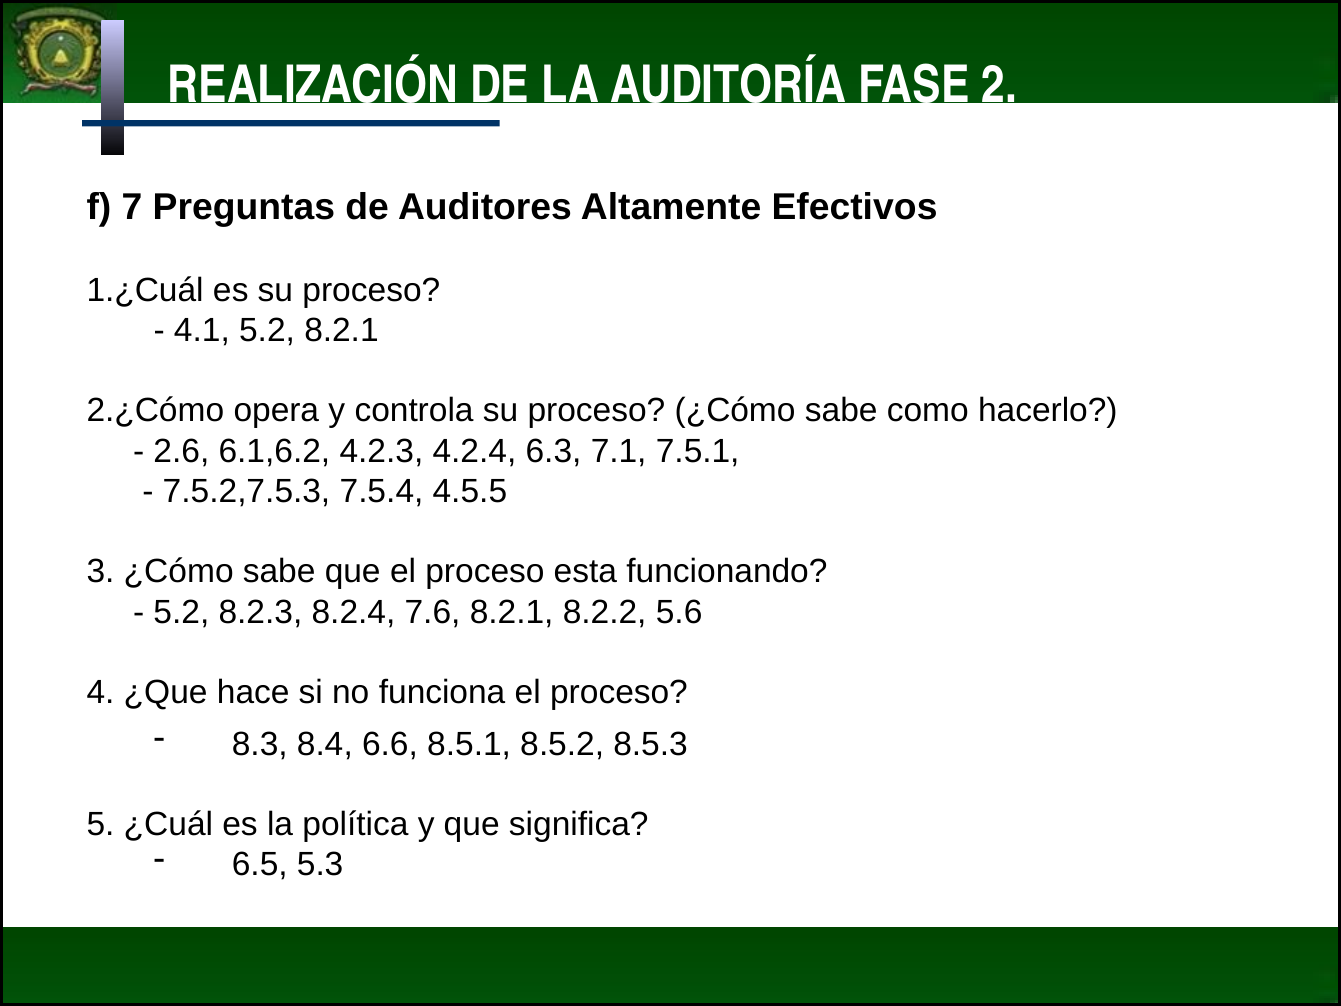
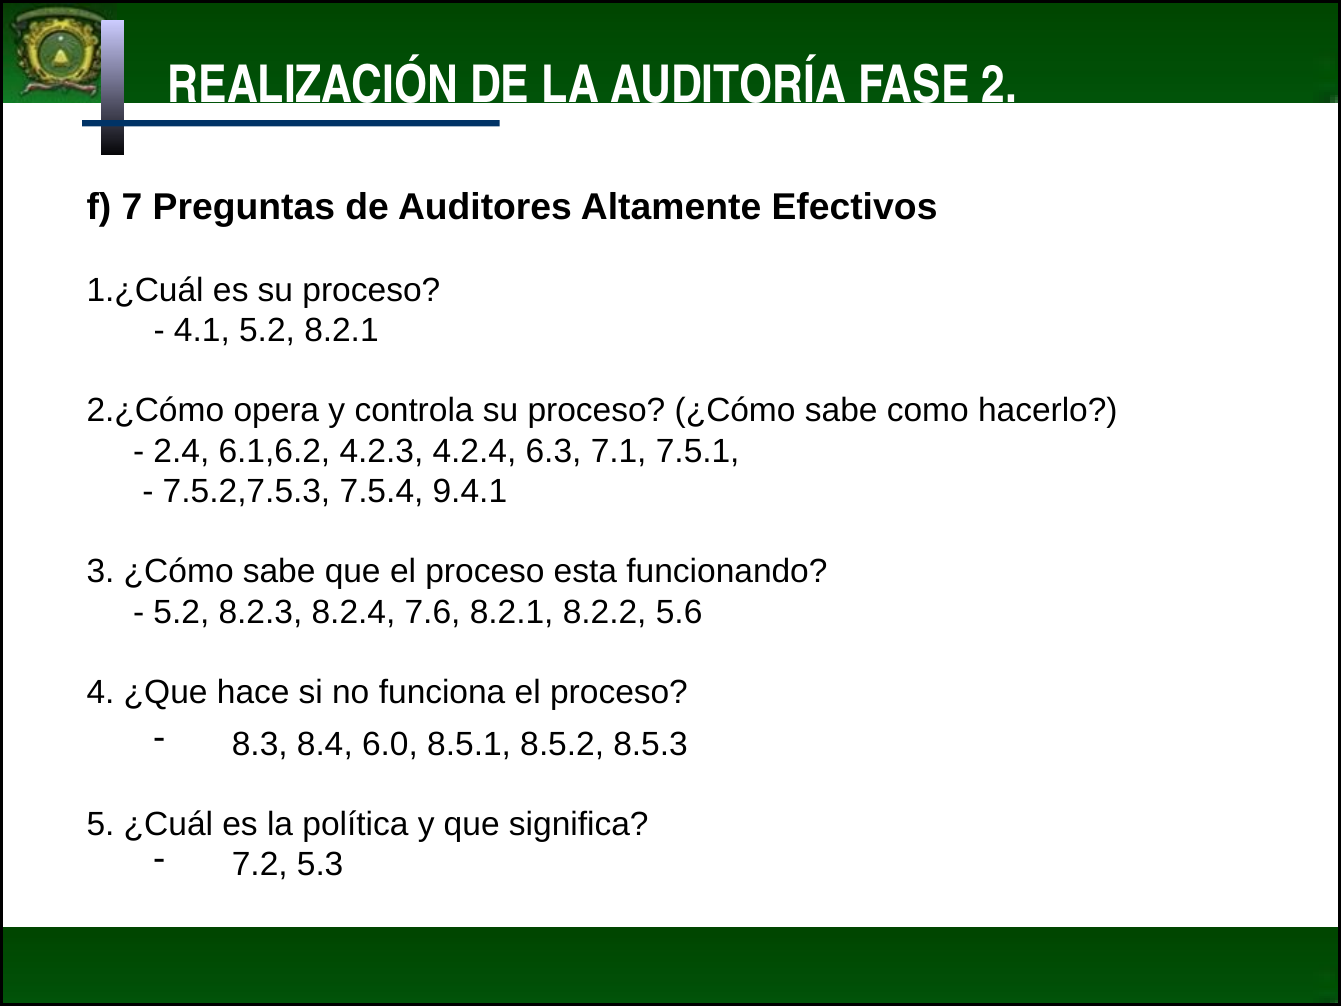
2.6: 2.6 -> 2.4
4.5.5: 4.5.5 -> 9.4.1
6.6: 6.6 -> 6.0
6.5: 6.5 -> 7.2
